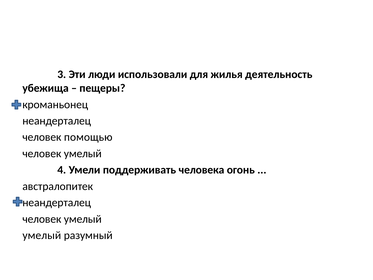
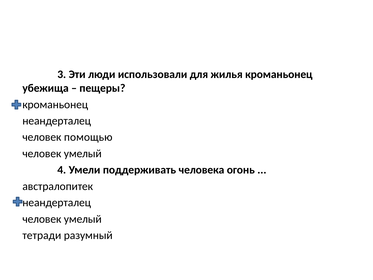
жилья деятельность: деятельность -> кроманьонец
умелый at (42, 235): умелый -> тетради
